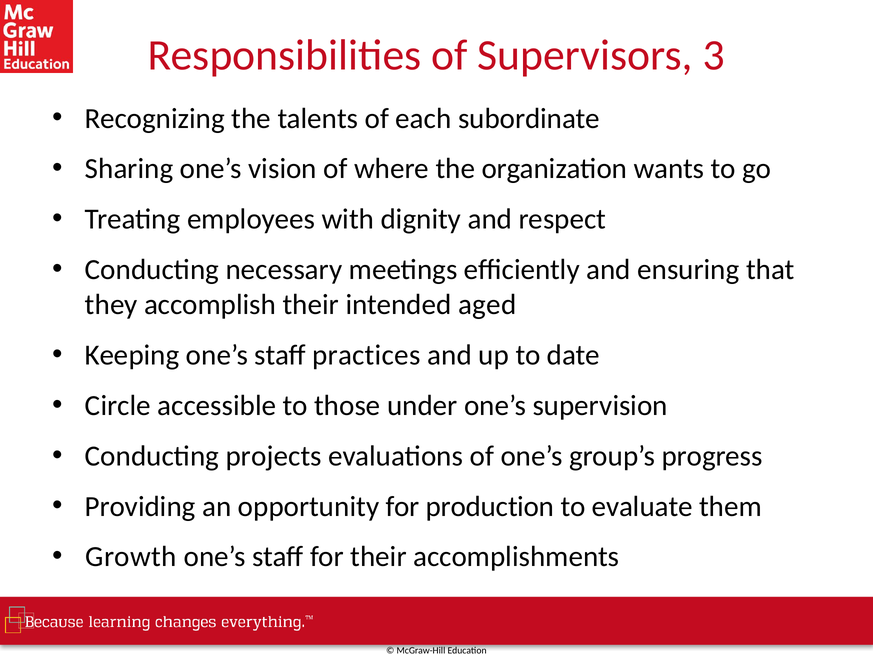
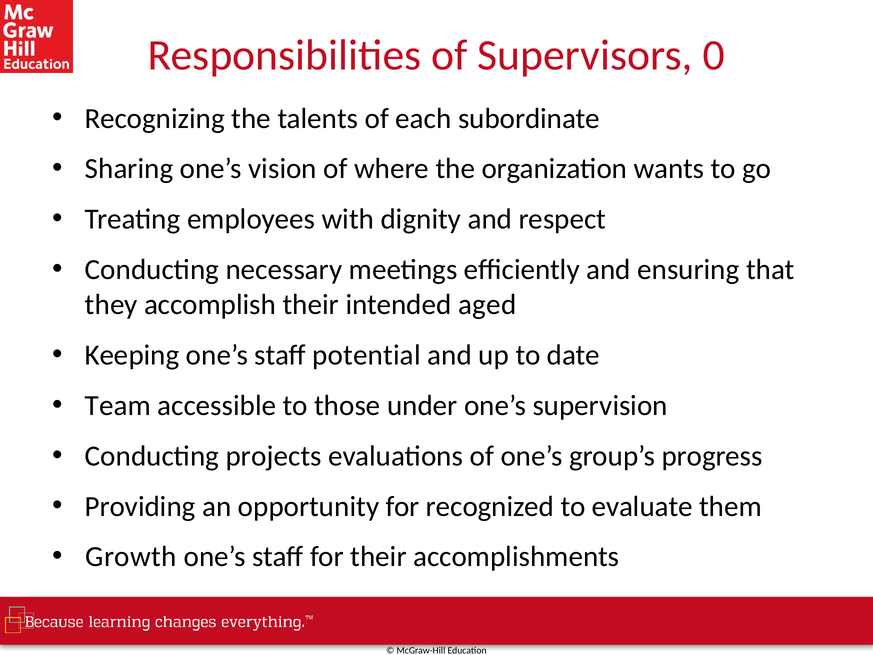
3: 3 -> 0
practices: practices -> potential
Circle: Circle -> Team
production: production -> recognized
